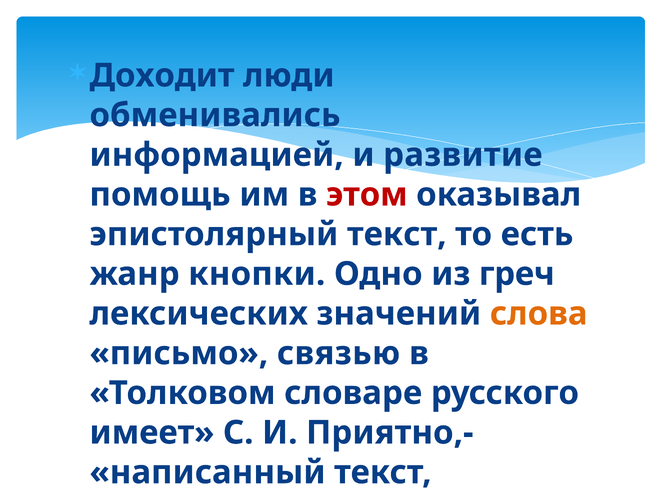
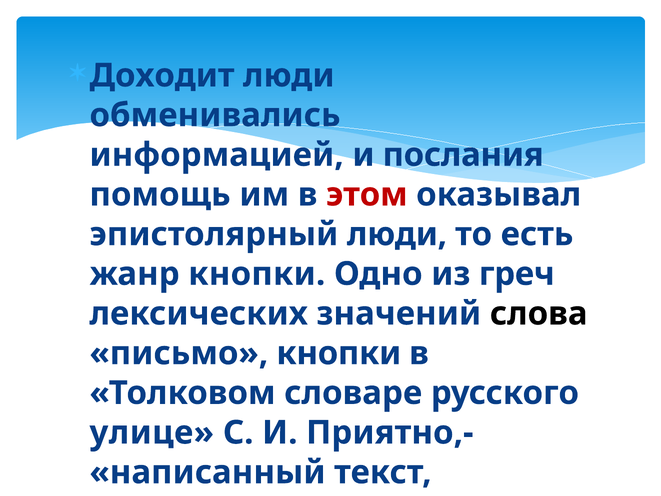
развитие: развитие -> послания
эпистолярный текст: текст -> люди
слова colour: orange -> black
письмо связью: связью -> кнопки
имеет: имеет -> улице
